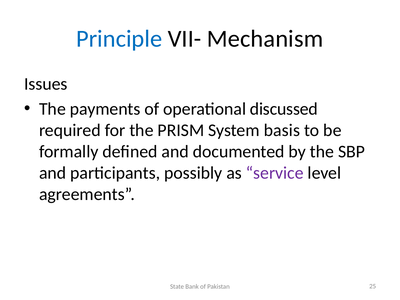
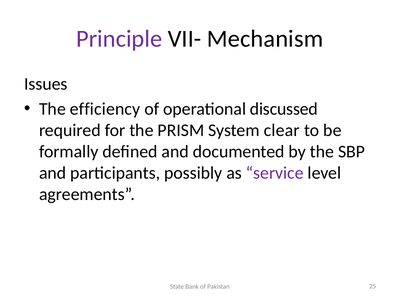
Principle colour: blue -> purple
payments: payments -> efficiency
basis: basis -> clear
